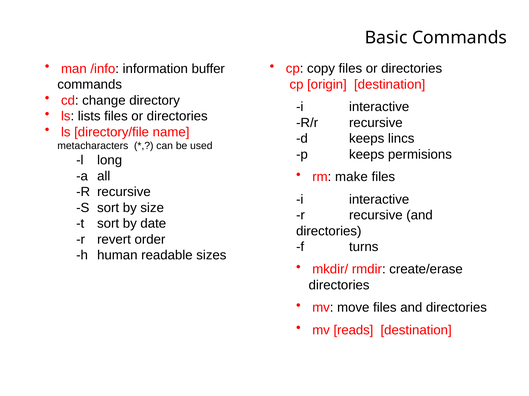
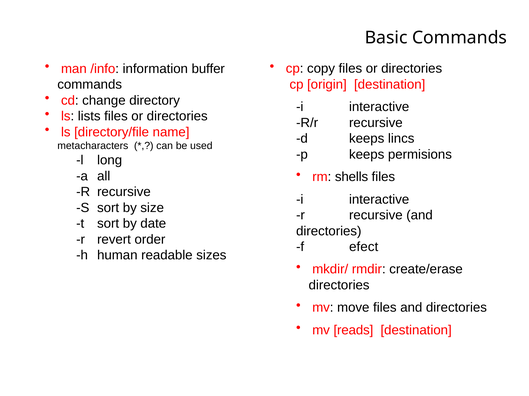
make: make -> shells
turns: turns -> efect
